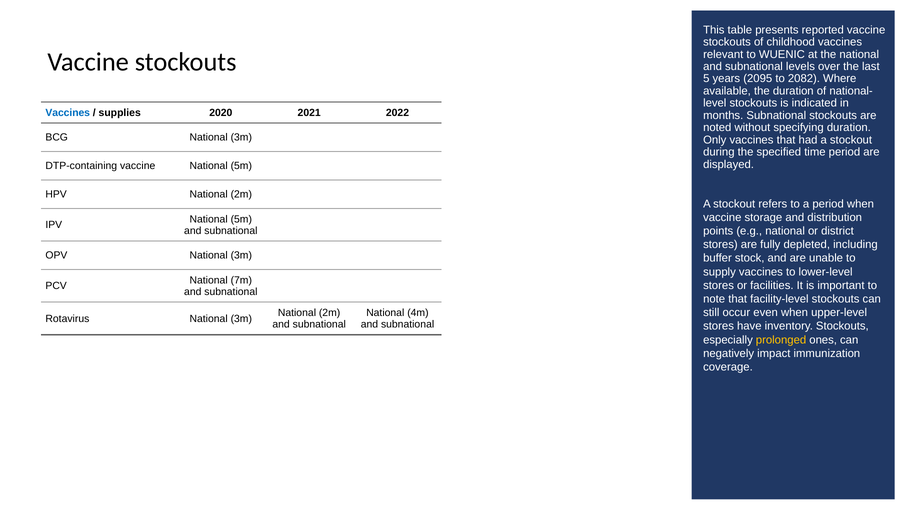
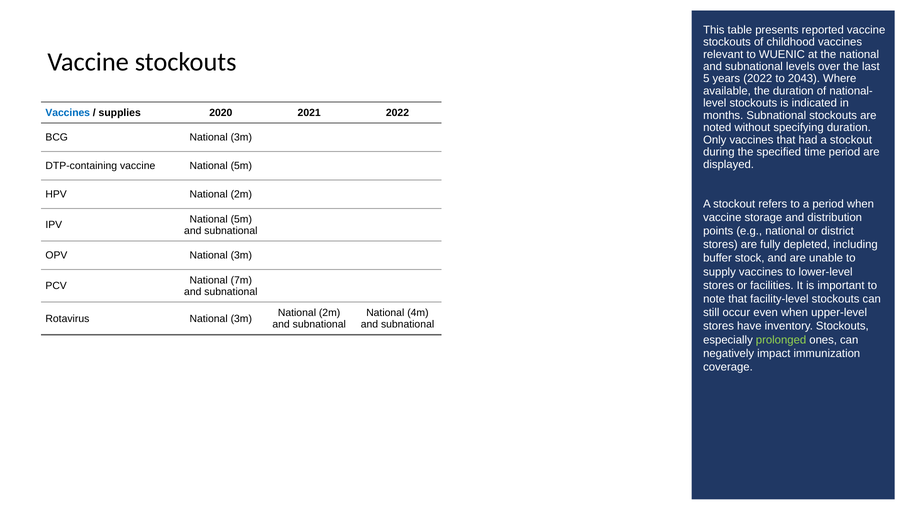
years 2095: 2095 -> 2022
2082: 2082 -> 2043
prolonged colour: yellow -> light green
